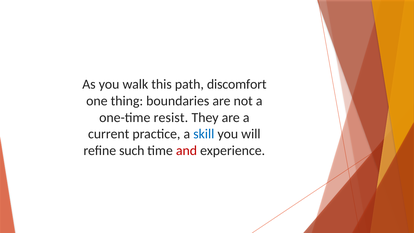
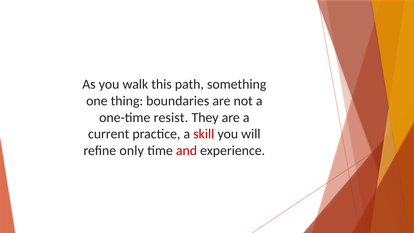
discomfort: discomfort -> something
skill colour: blue -> red
such: such -> only
